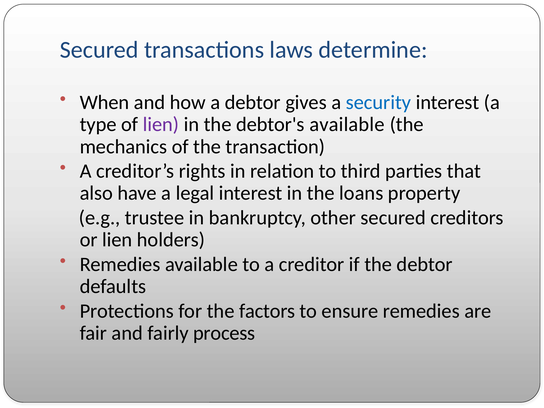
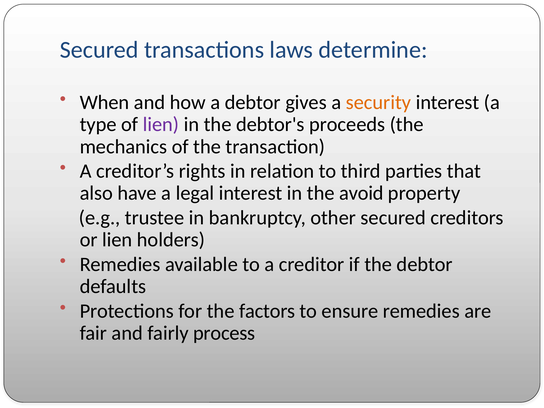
security colour: blue -> orange
debtor's available: available -> proceeds
loans: loans -> avoid
